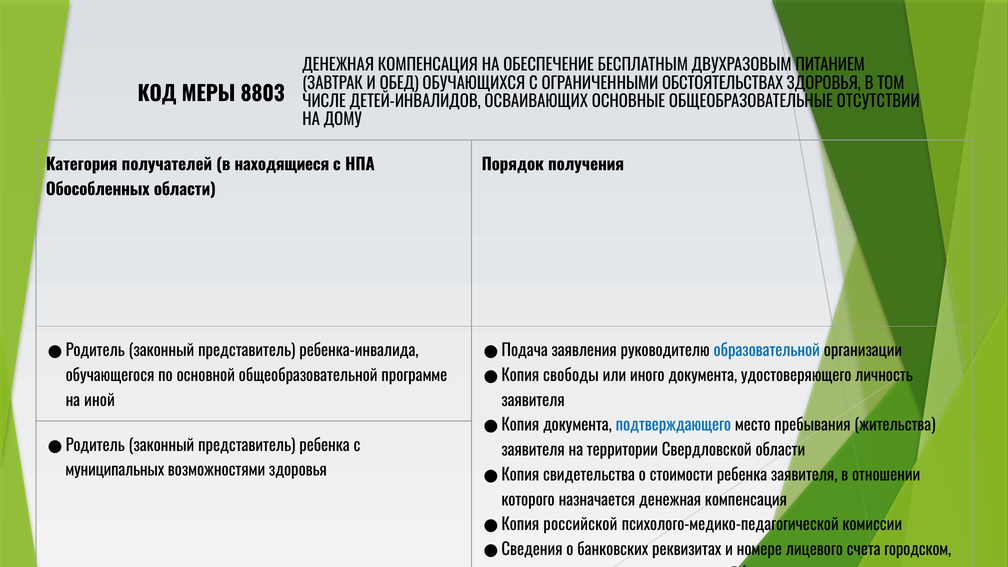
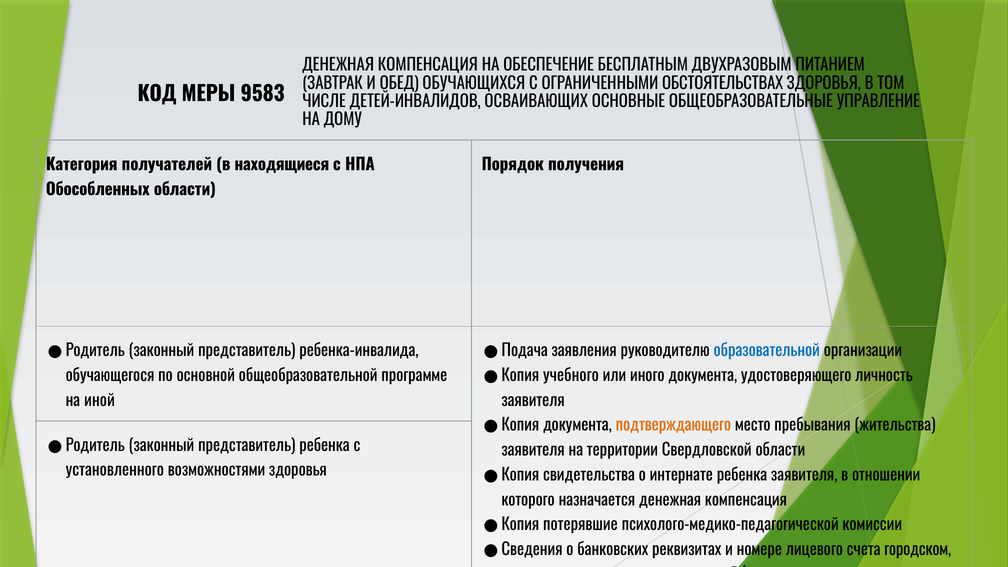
8803: 8803 -> 9583
ОТСУТСТВИИ: ОТСУТСТВИИ -> УПРАВЛЕНИЕ
свободы: свободы -> учебного
подтверждающего colour: blue -> orange
муниципальных: муниципальных -> установленного
стоимости: стоимости -> интернате
российской: российской -> потерявшие
